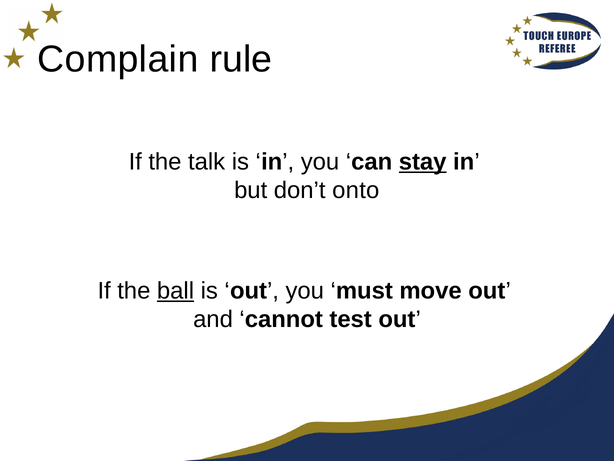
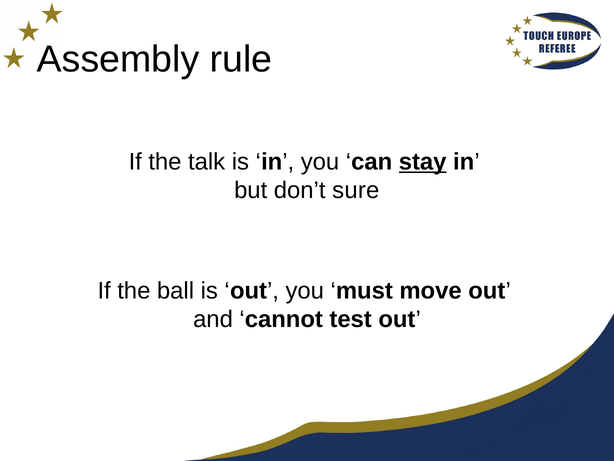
Complain: Complain -> Assembly
onto: onto -> sure
ball underline: present -> none
